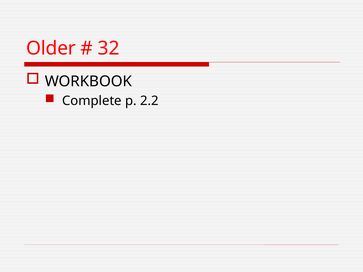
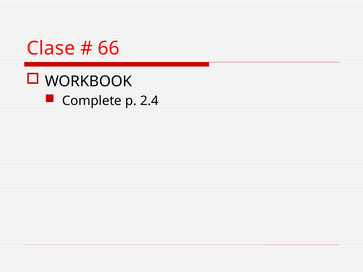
Older: Older -> Clase
32: 32 -> 66
2.2: 2.2 -> 2.4
